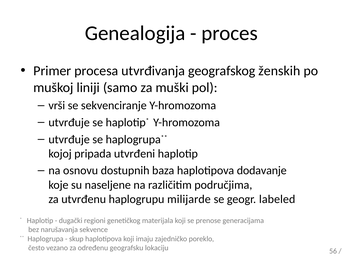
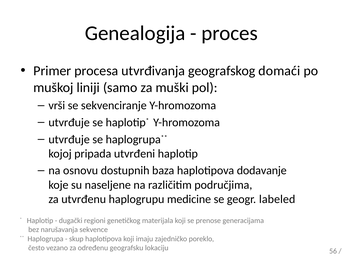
ženskih: ženskih -> domaći
milijarde: milijarde -> medicine
